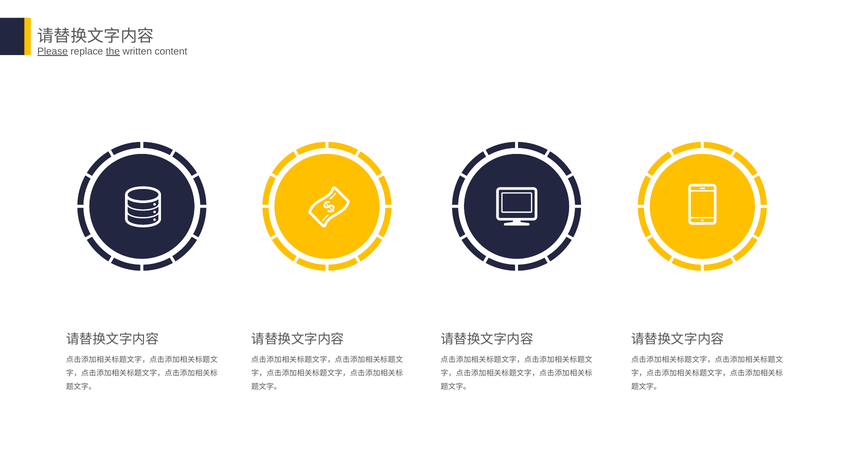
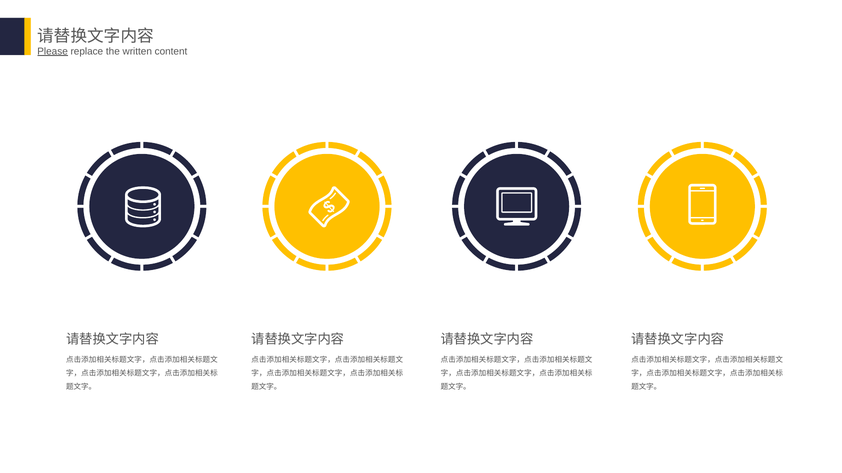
the underline: present -> none
